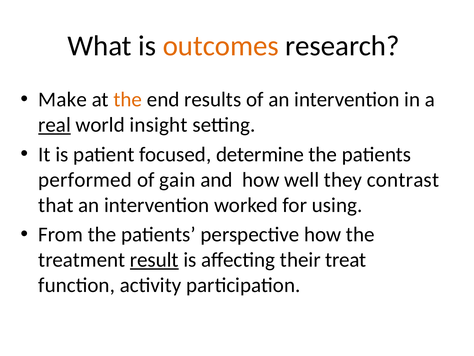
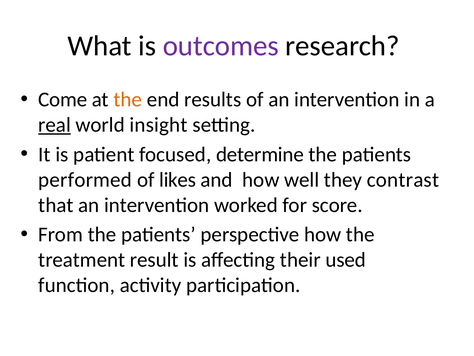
outcomes colour: orange -> purple
Make: Make -> Come
gain: gain -> likes
using: using -> score
result underline: present -> none
treat: treat -> used
